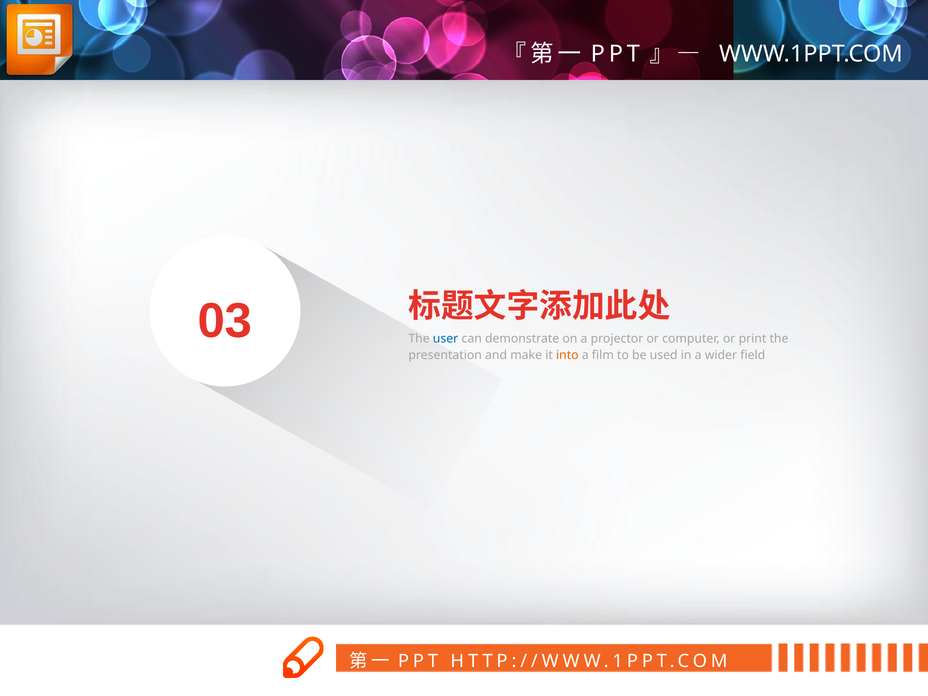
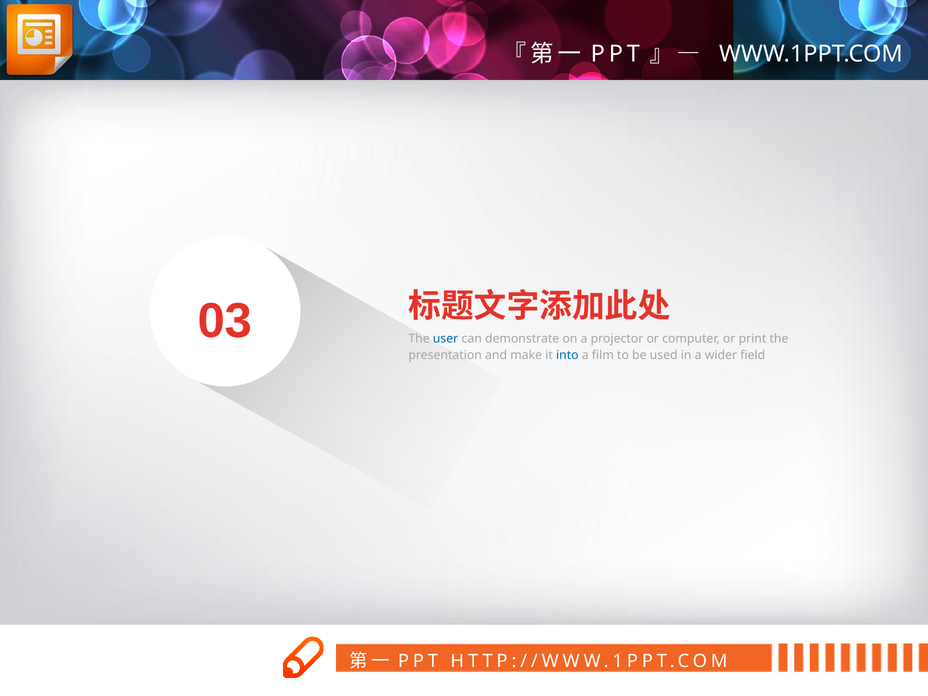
into colour: orange -> blue
